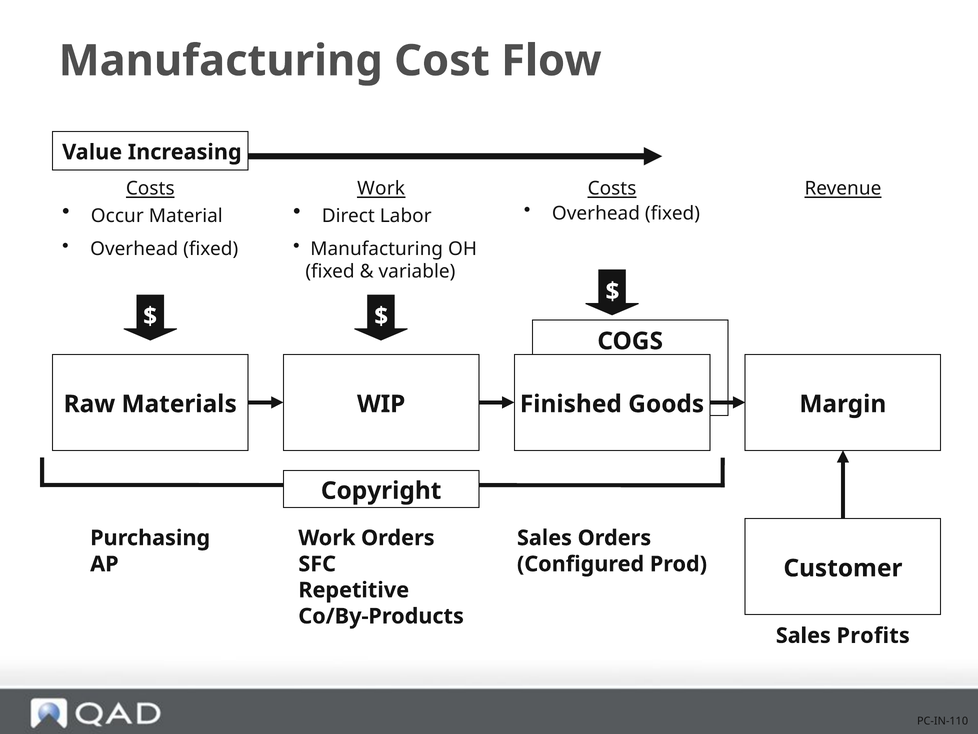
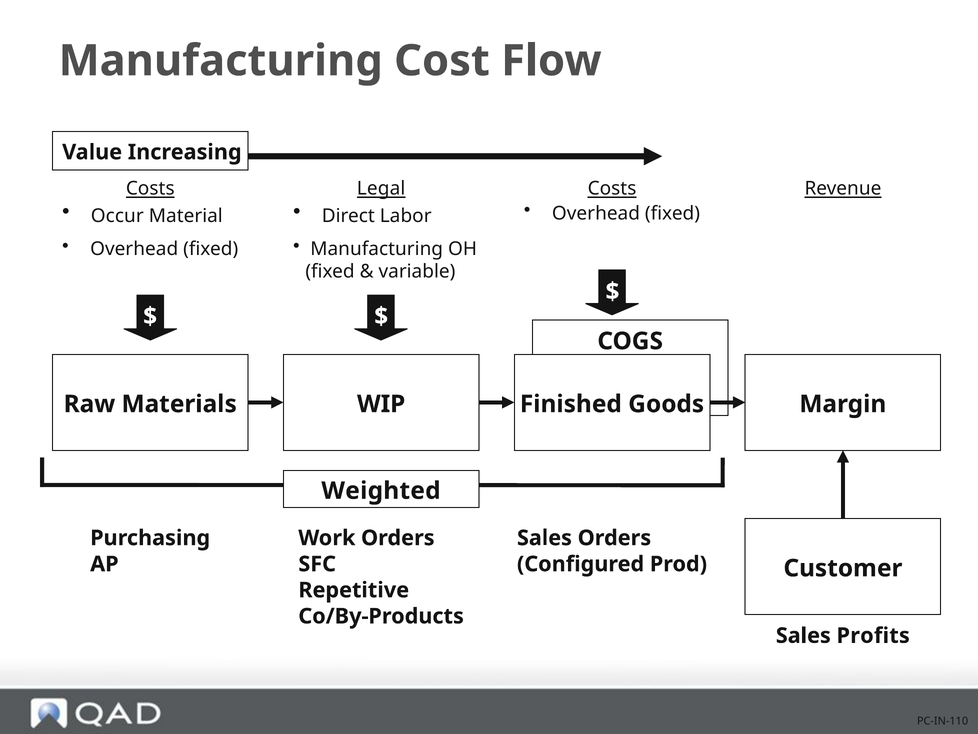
Work at (381, 188): Work -> Legal
Copyright: Copyright -> Weighted
